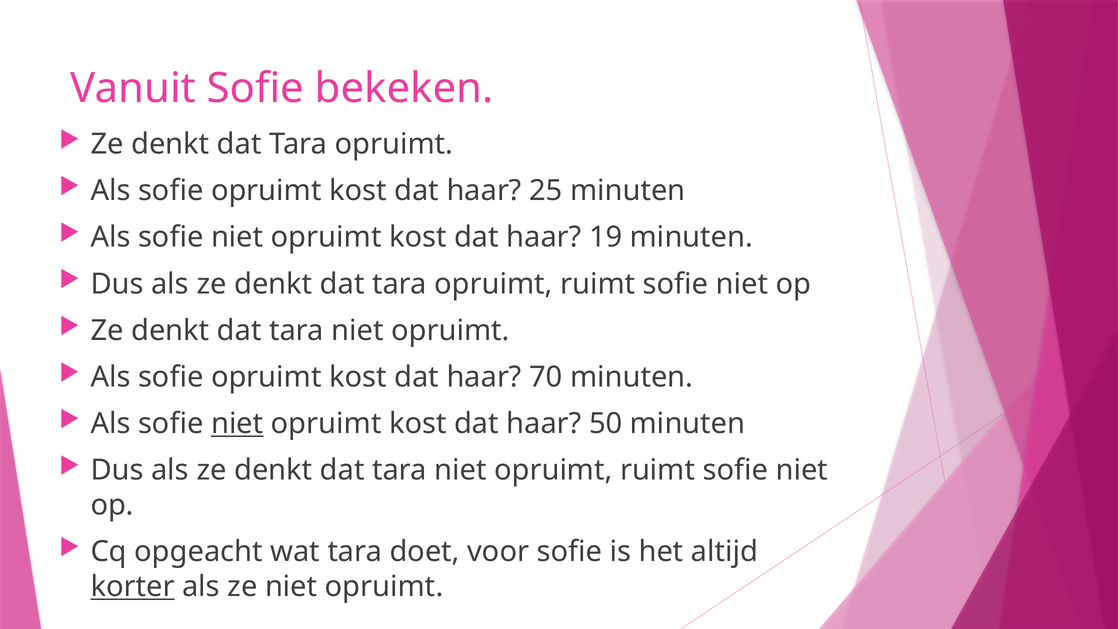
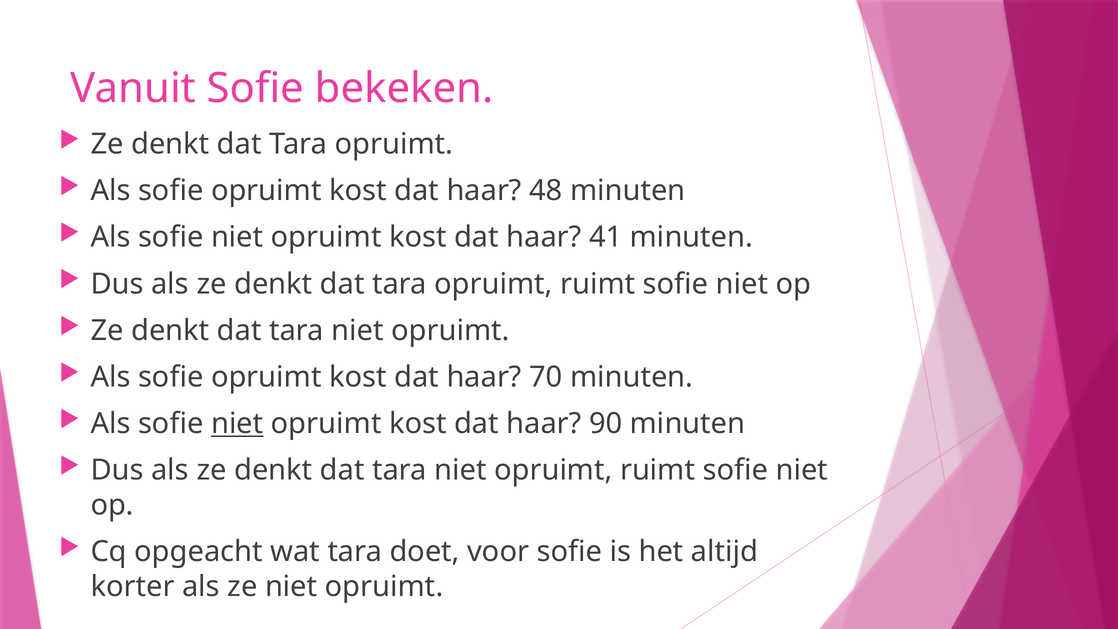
25: 25 -> 48
19: 19 -> 41
50: 50 -> 90
korter underline: present -> none
